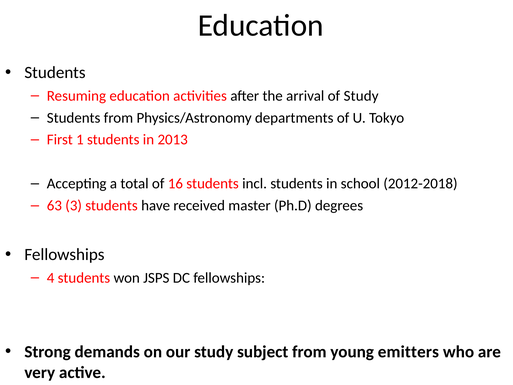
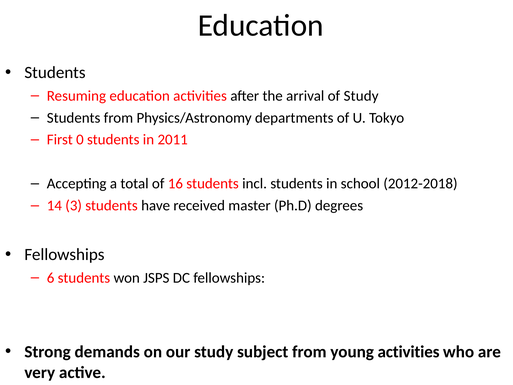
1: 1 -> 0
2013: 2013 -> 2011
63: 63 -> 14
4: 4 -> 6
young emitters: emitters -> activities
